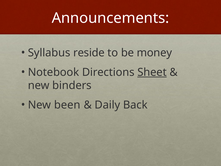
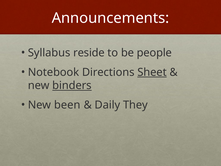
money: money -> people
binders underline: none -> present
Back: Back -> They
